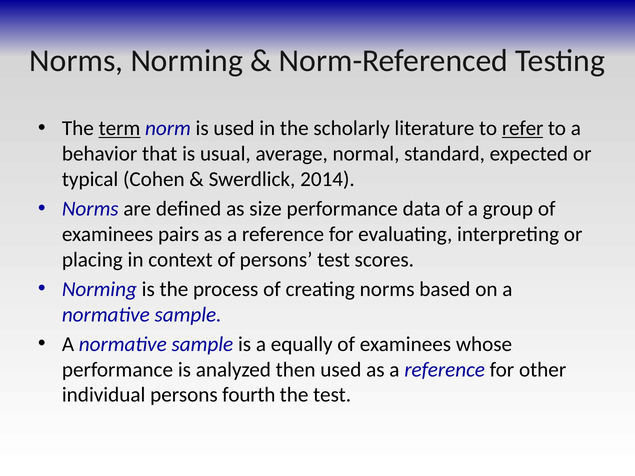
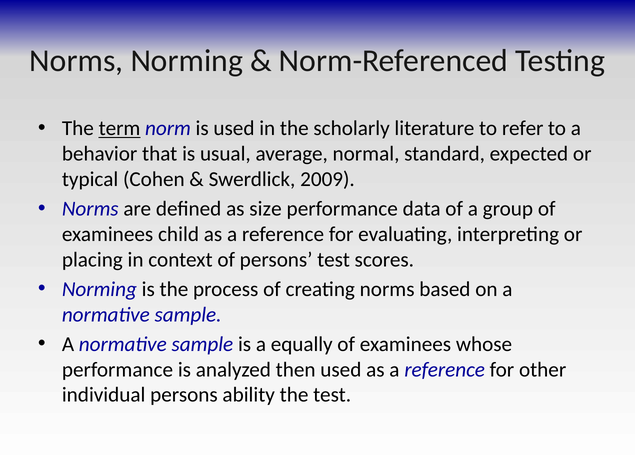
refer underline: present -> none
2014: 2014 -> 2009
pairs: pairs -> child
fourth: fourth -> ability
